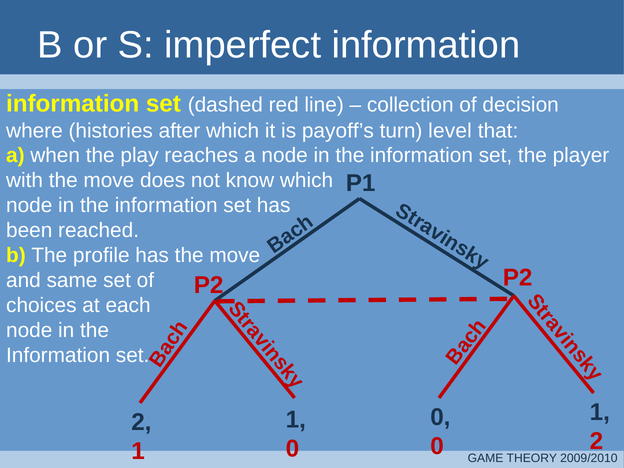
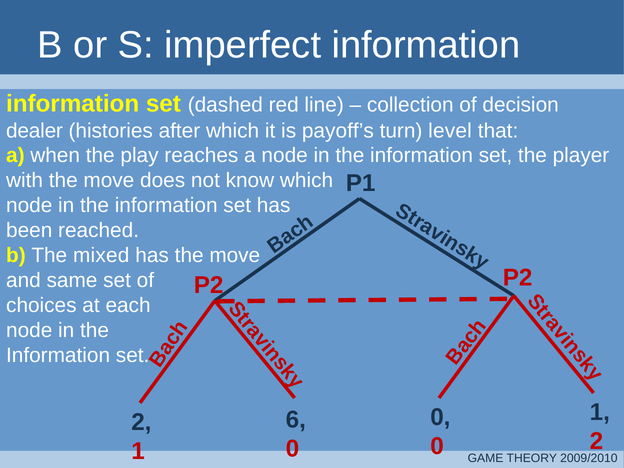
where: where -> dealer
profile: profile -> mixed
1 at (296, 420): 1 -> 6
